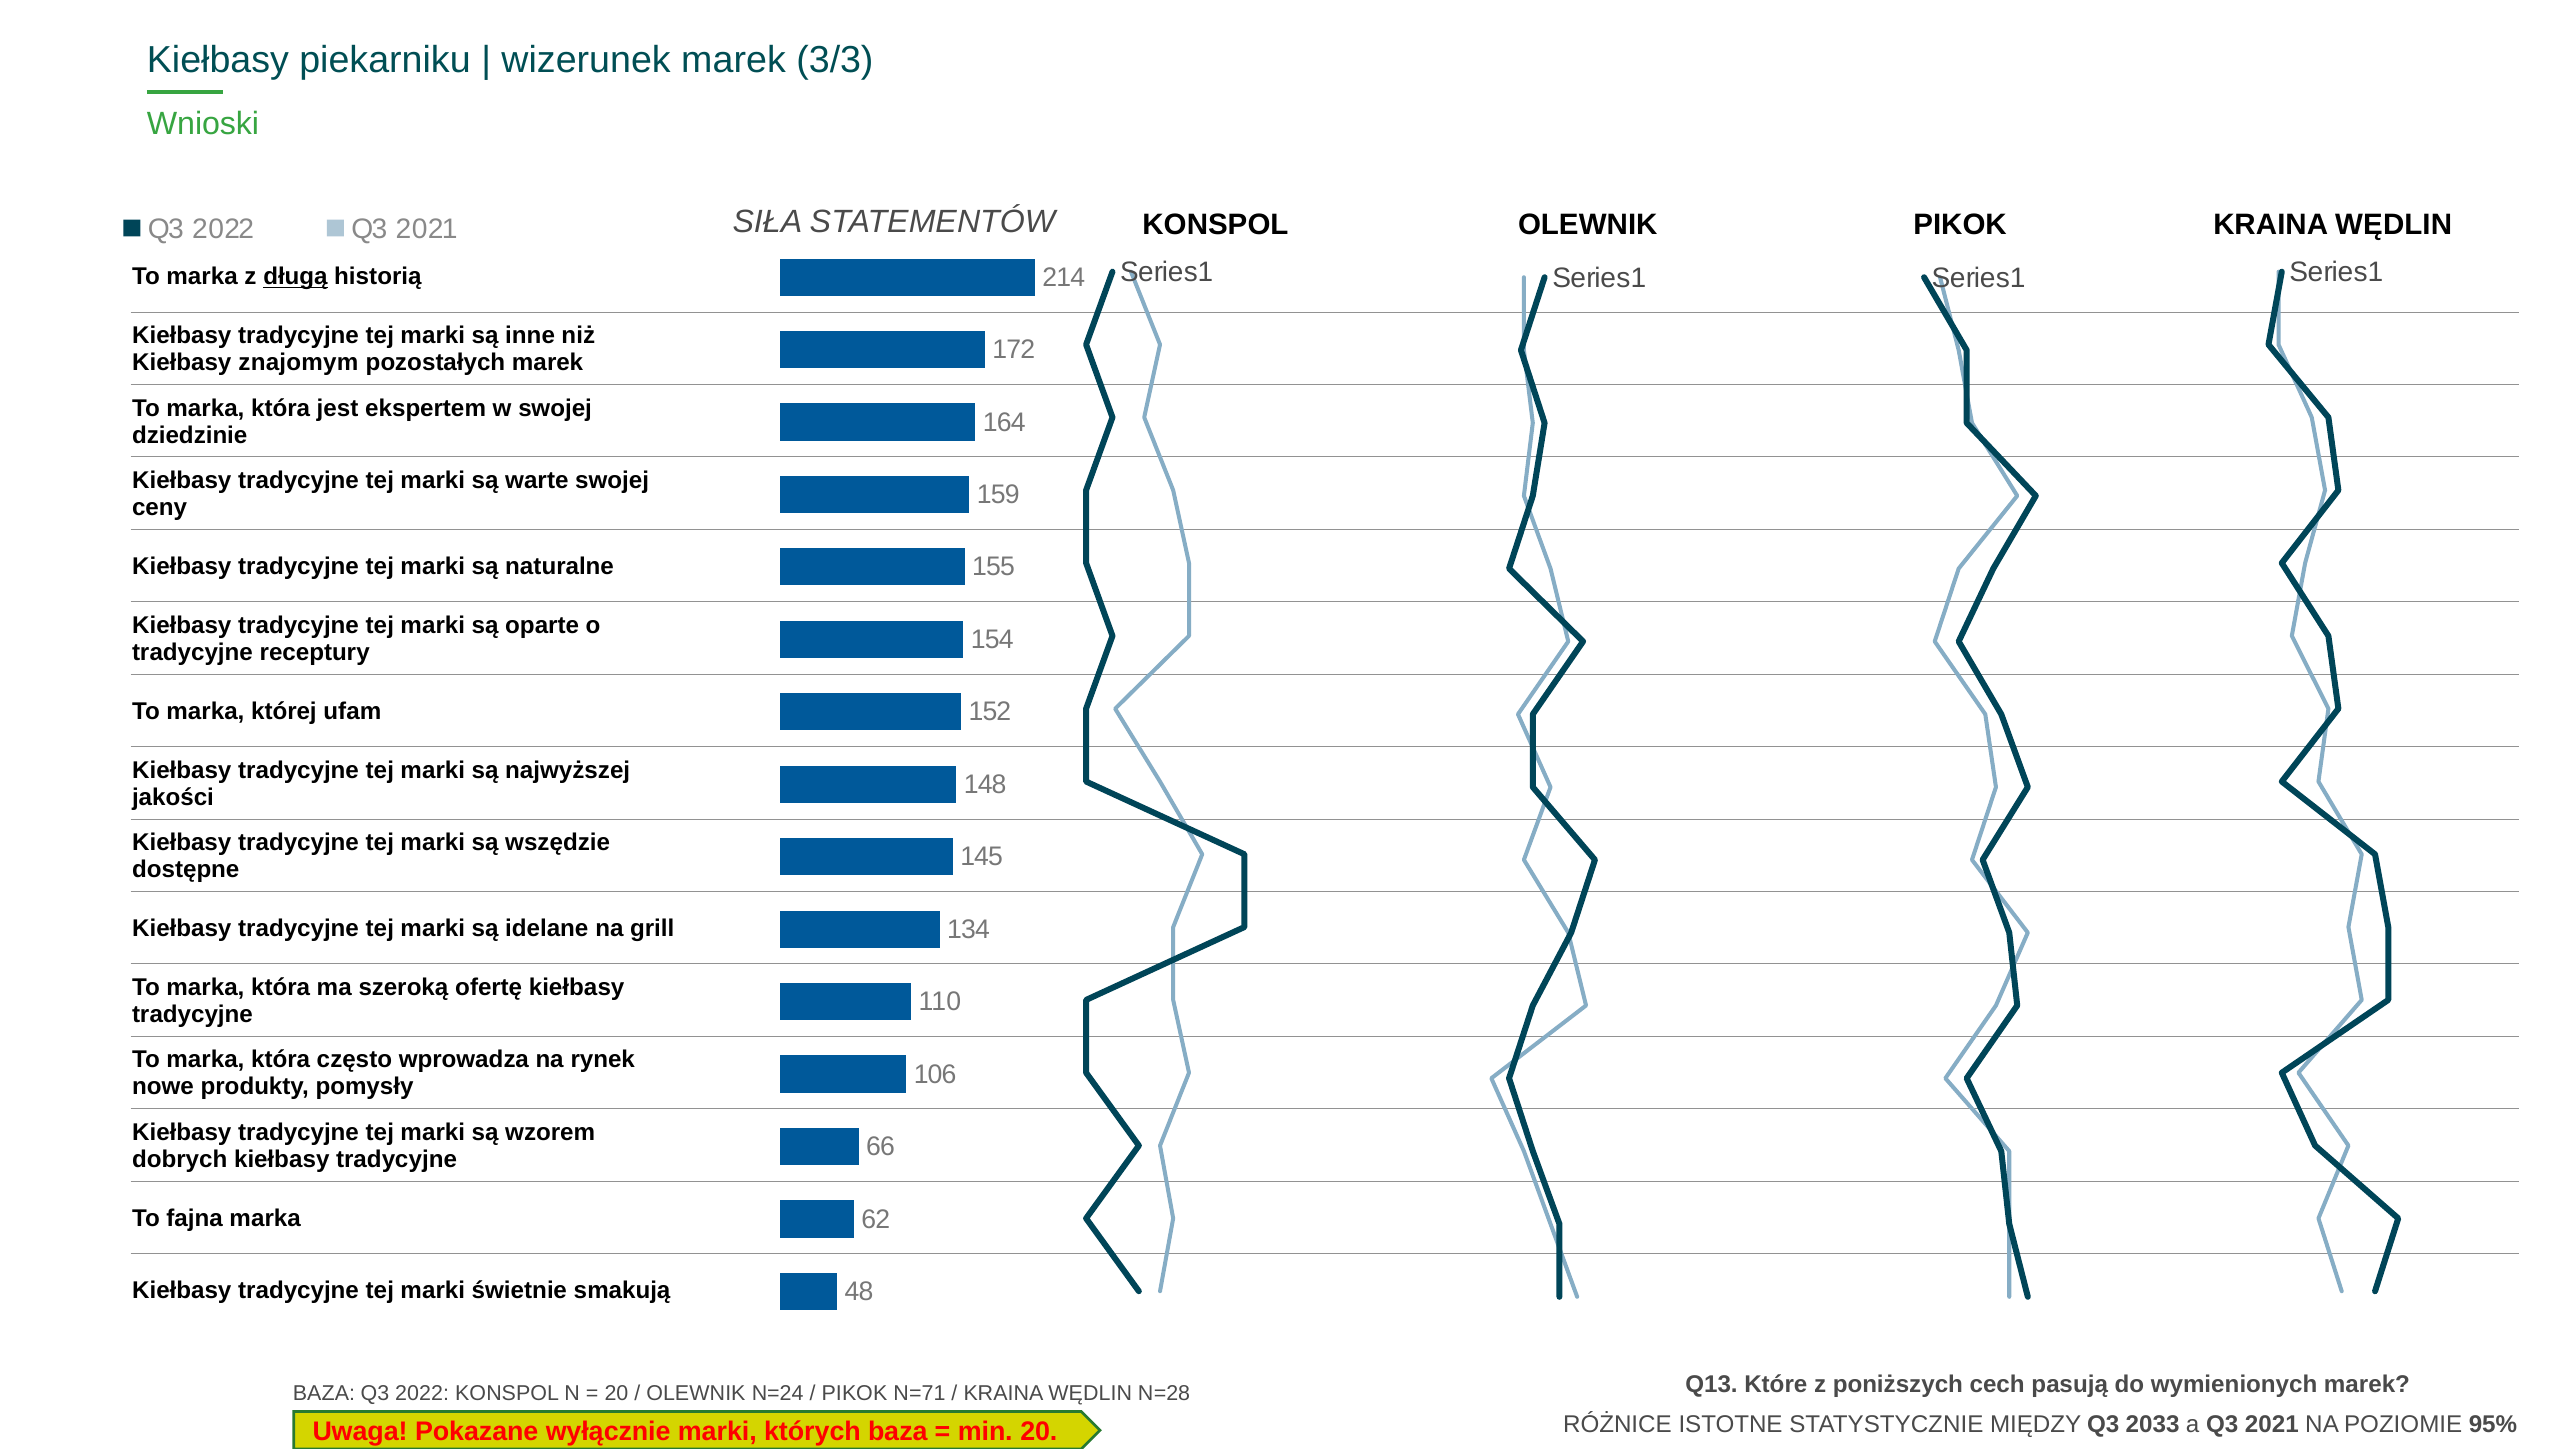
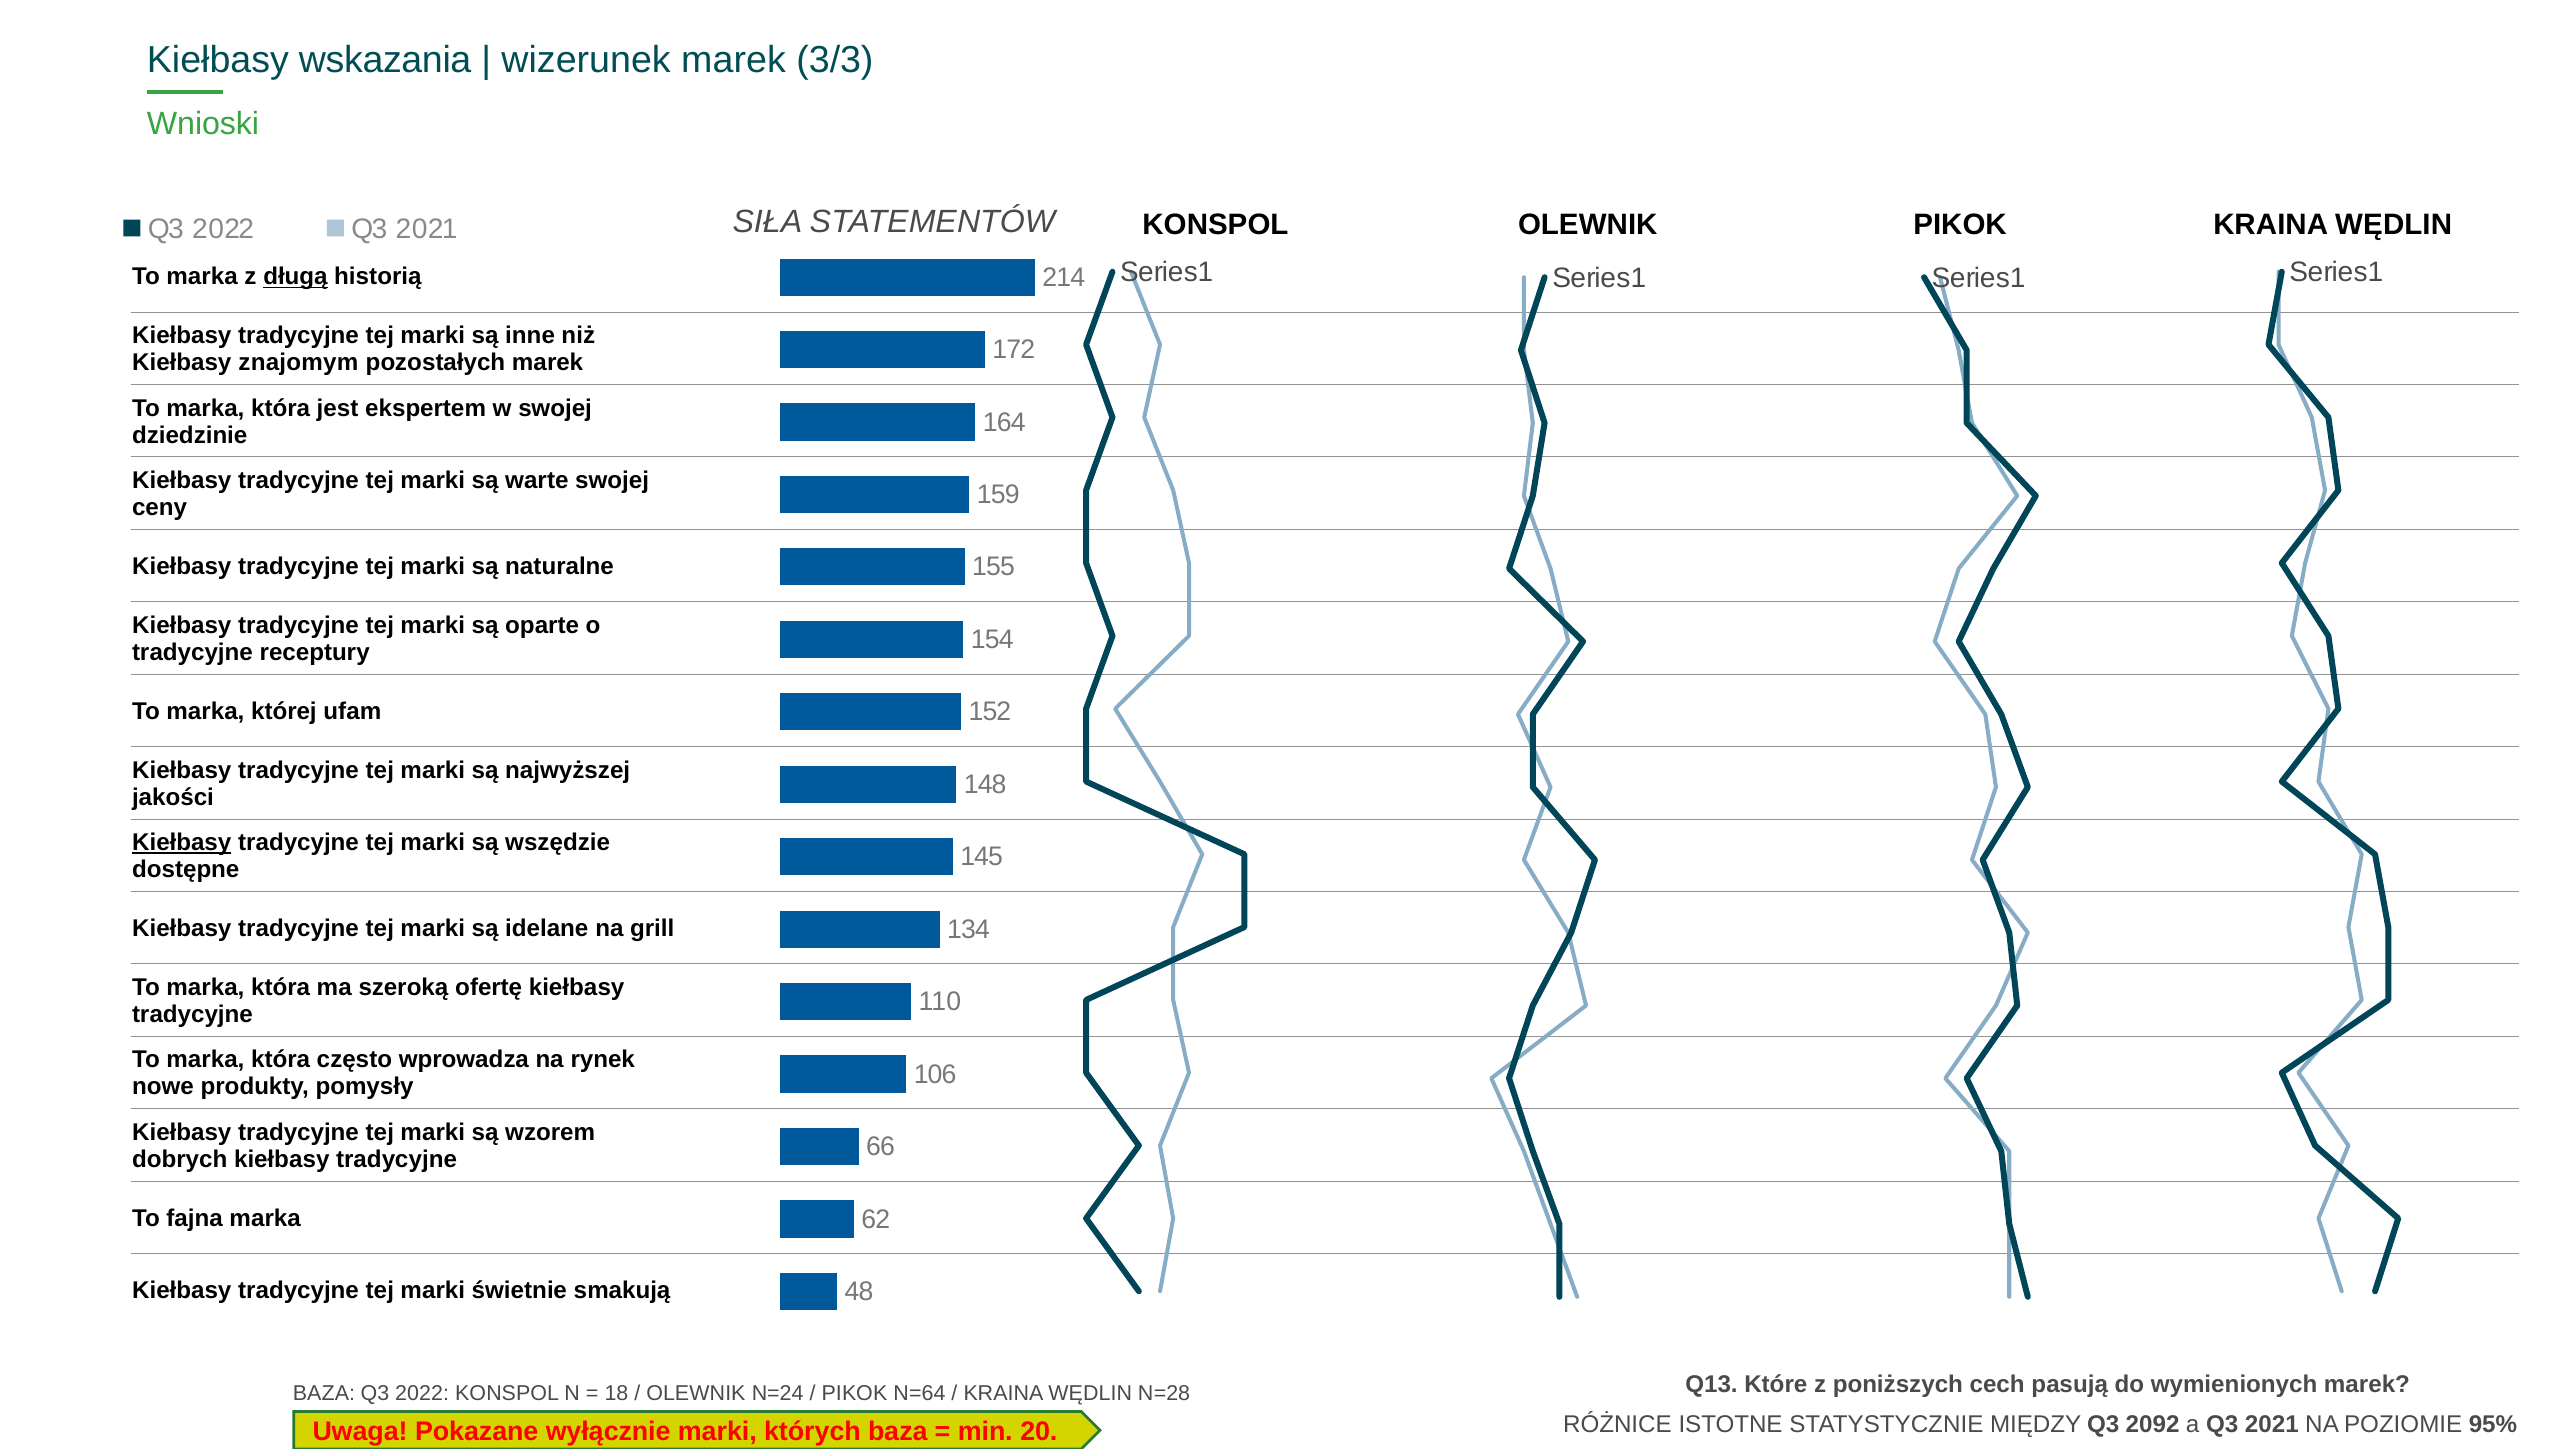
piekarniku: piekarniku -> wskazania
Kiełbasy at (182, 843) underline: none -> present
20 at (616, 1393): 20 -> 18
N=71: N=71 -> N=64
2033: 2033 -> 2092
